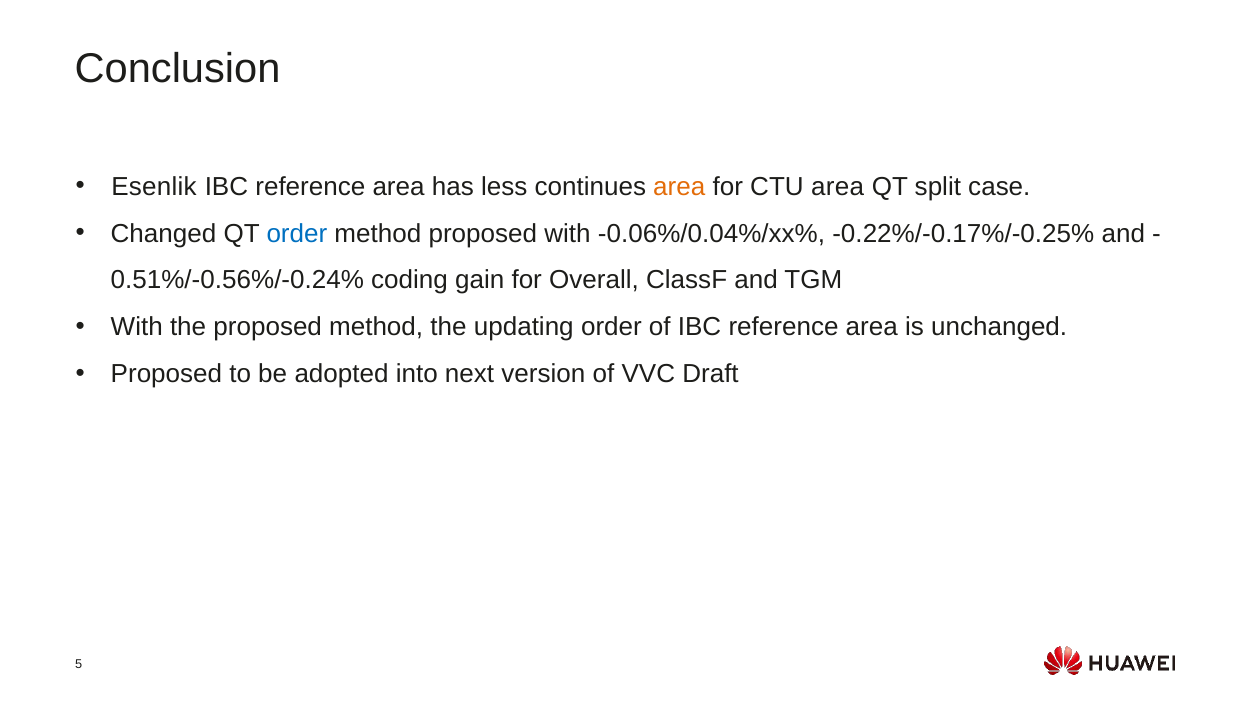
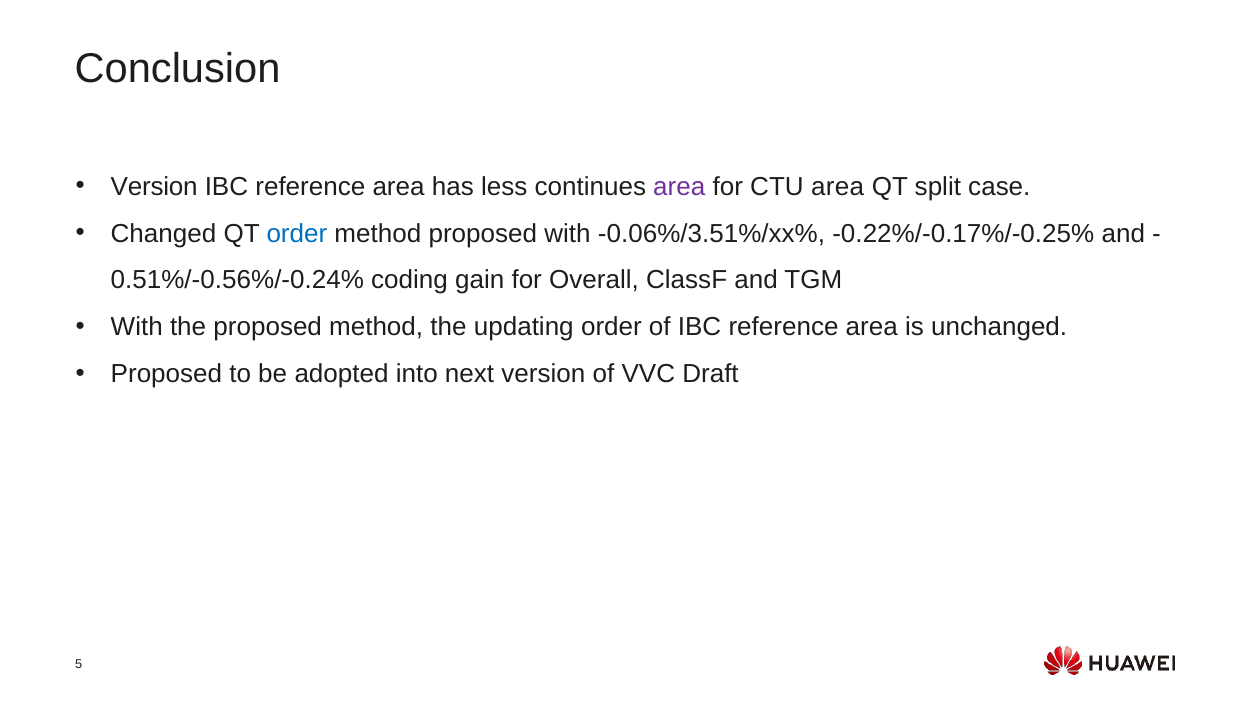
Esenlik at (154, 187): Esenlik -> Version
area at (679, 187) colour: orange -> purple
-0.06%/0.04%/xx%: -0.06%/0.04%/xx% -> -0.06%/3.51%/xx%
